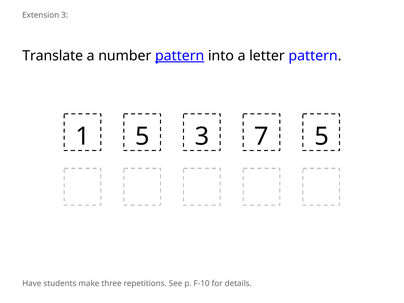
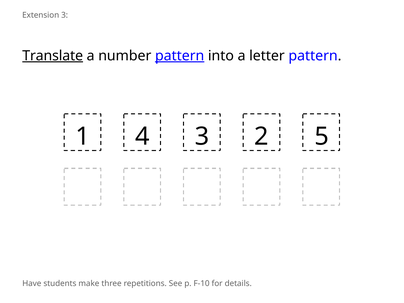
Translate underline: none -> present
1 5: 5 -> 4
7: 7 -> 2
